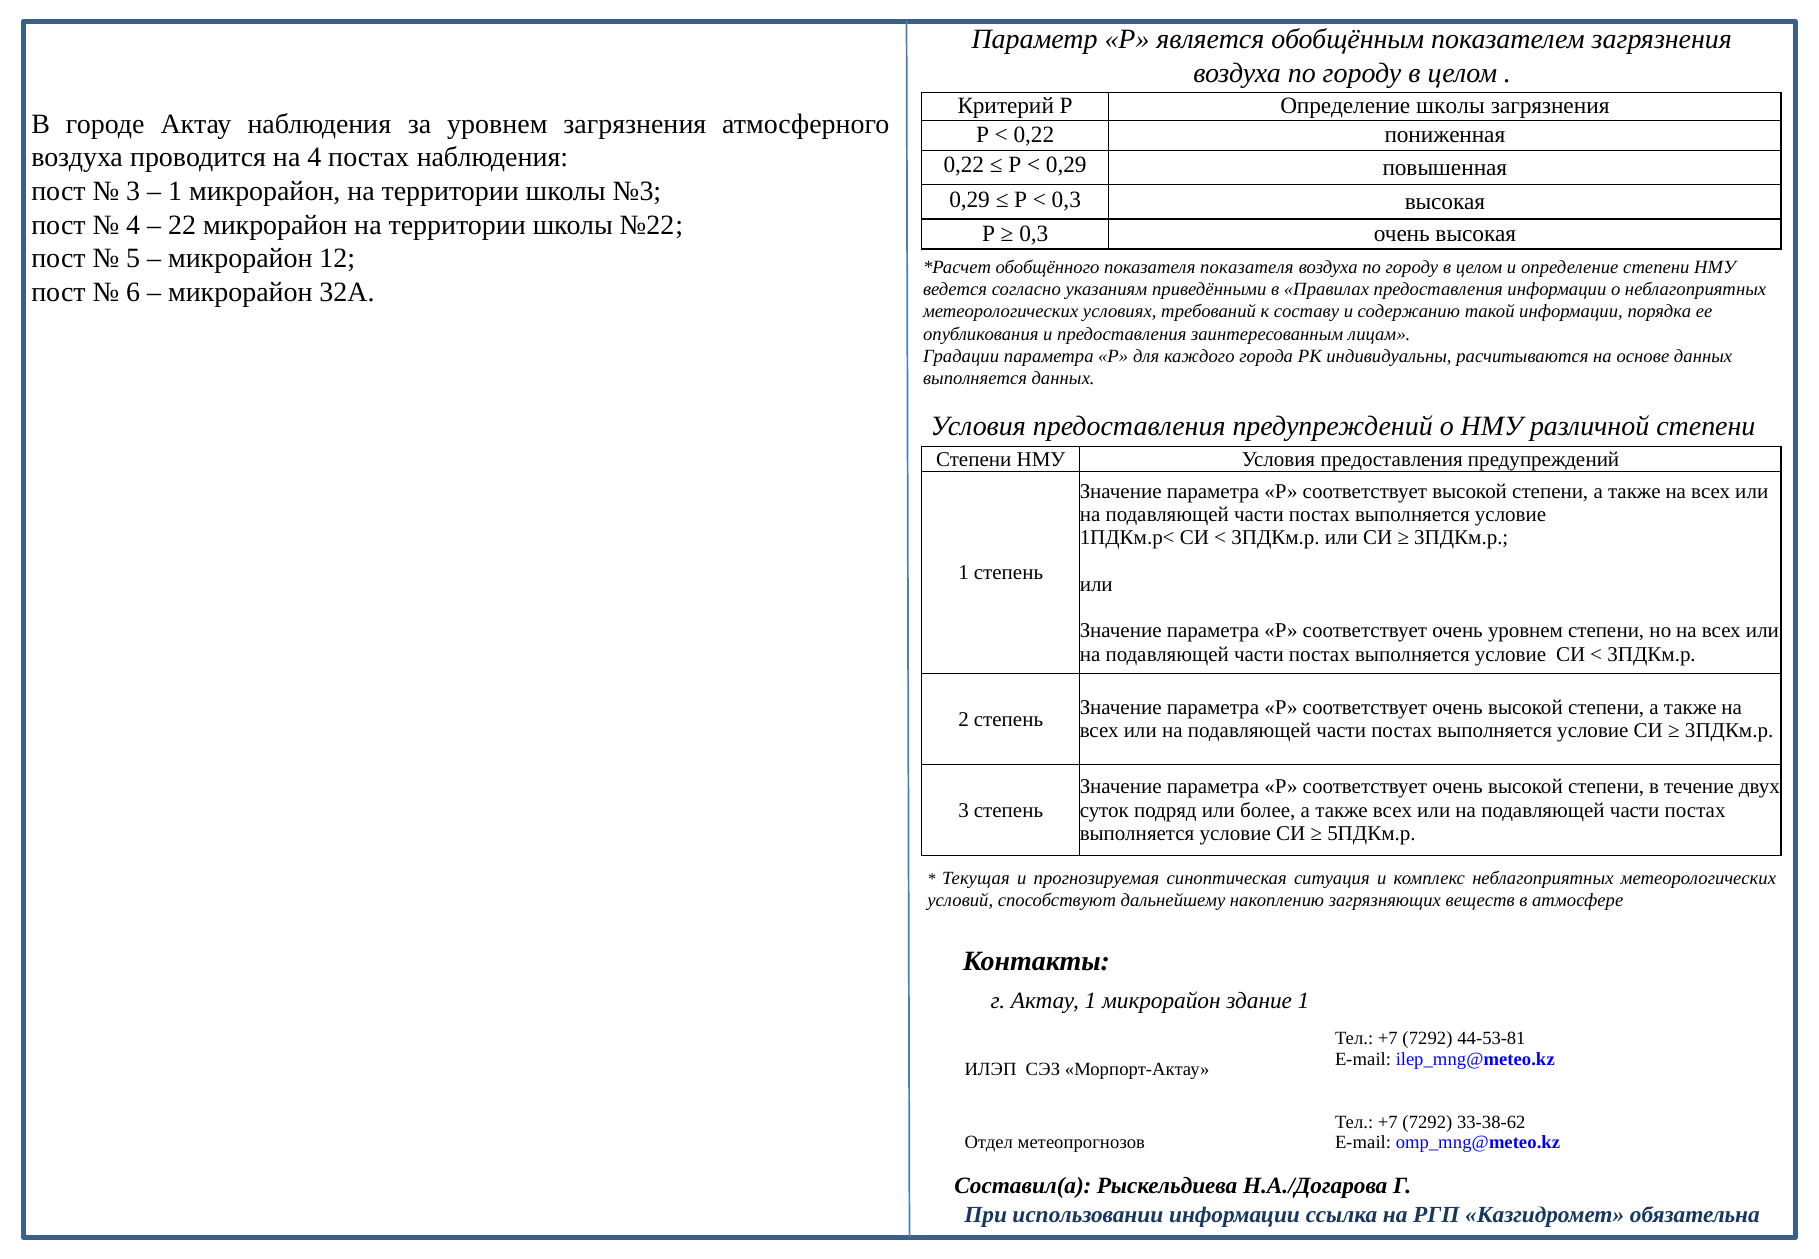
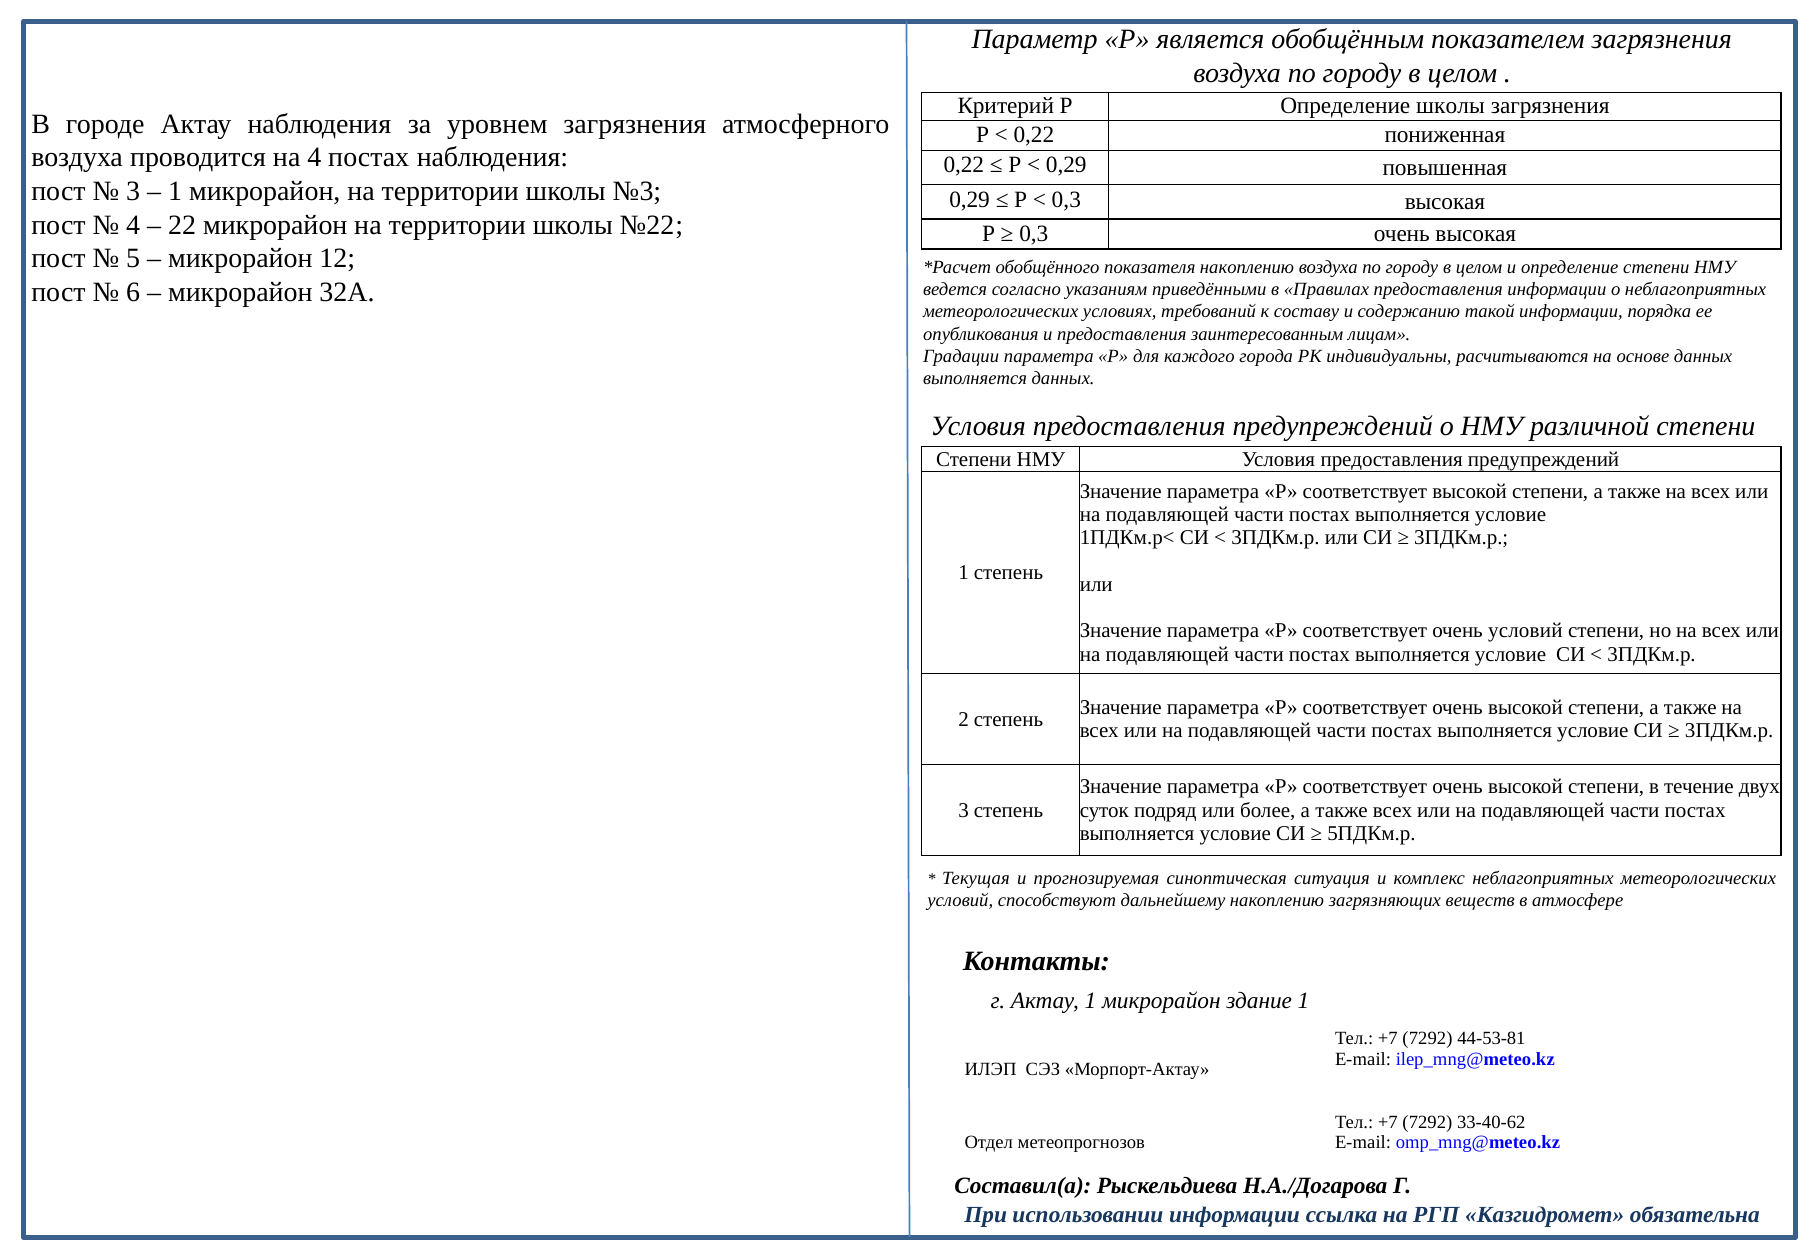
показателя показателя: показателя -> накоплению
очень уровнем: уровнем -> условий
33-38-62: 33-38-62 -> 33-40-62
